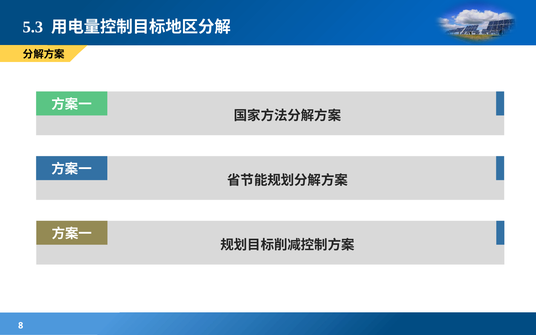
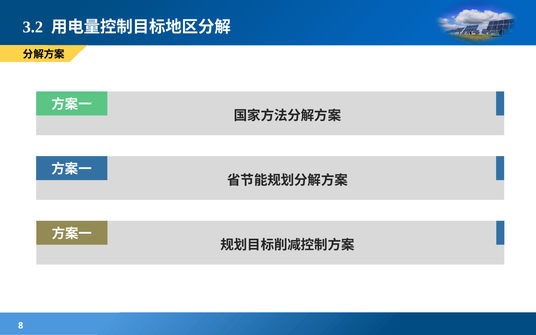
5.3: 5.3 -> 3.2
